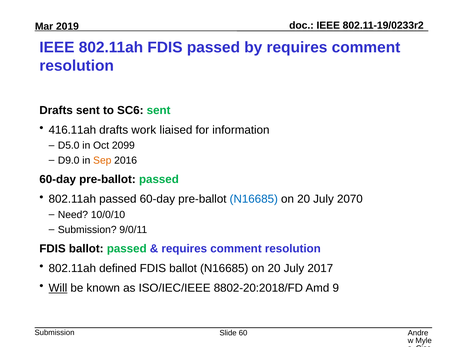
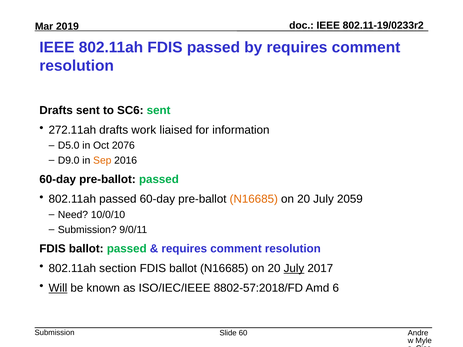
416.11ah: 416.11ah -> 272.11ah
2099: 2099 -> 2076
N16685 at (254, 199) colour: blue -> orange
2070: 2070 -> 2059
defined: defined -> section
July at (294, 268) underline: none -> present
8802-20:2018/FD: 8802-20:2018/FD -> 8802-57:2018/FD
9: 9 -> 6
